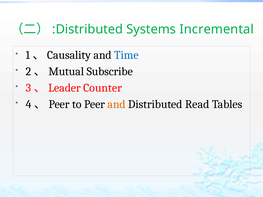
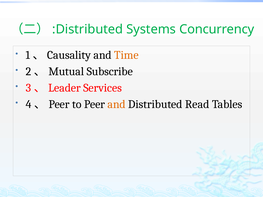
Incremental: Incremental -> Concurrency
Time colour: blue -> orange
Counter: Counter -> Services
